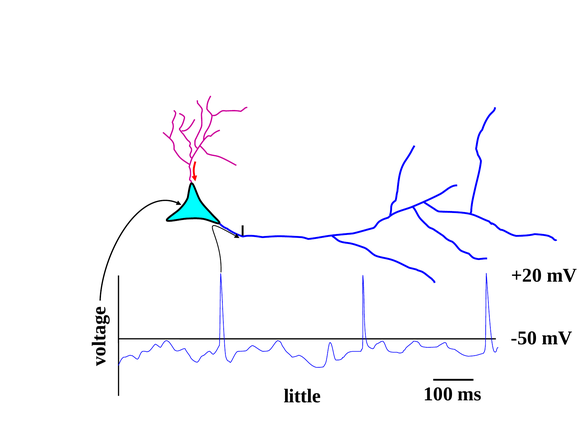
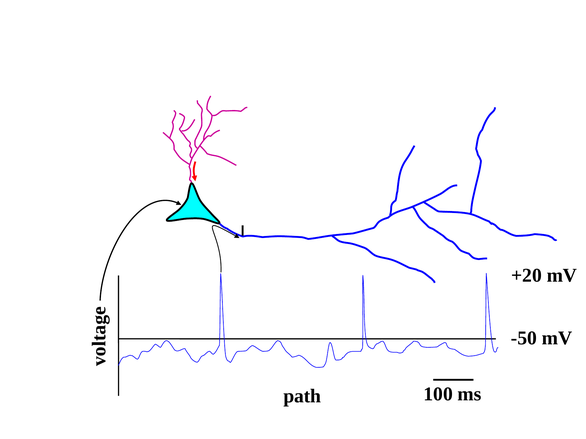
little: little -> path
